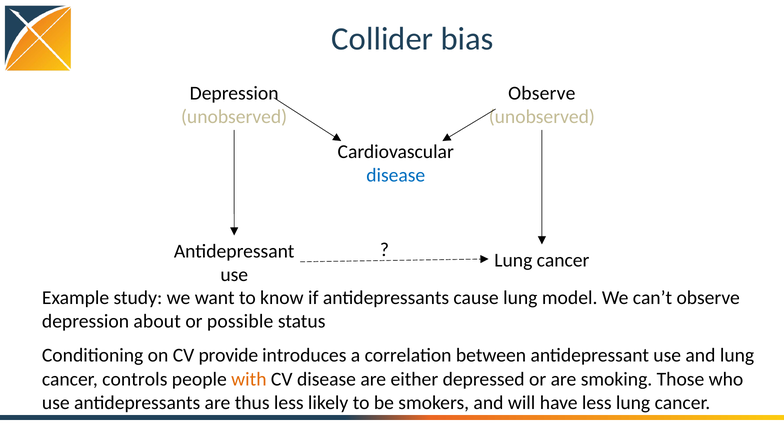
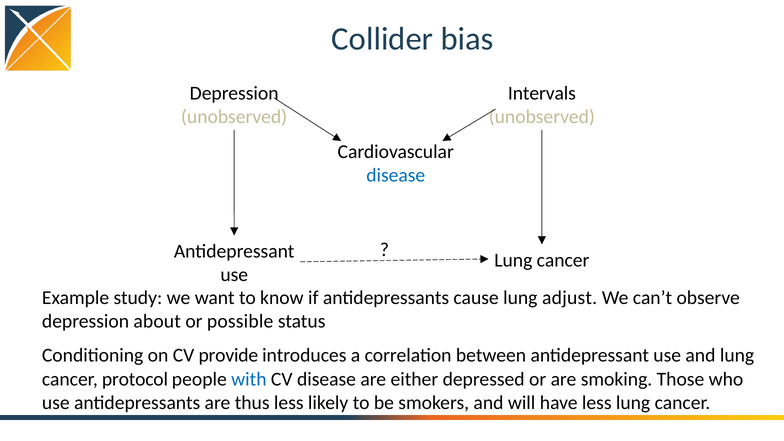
Observe at (542, 93): Observe -> Intervals
model: model -> adjust
controls: controls -> protocol
with colour: orange -> blue
